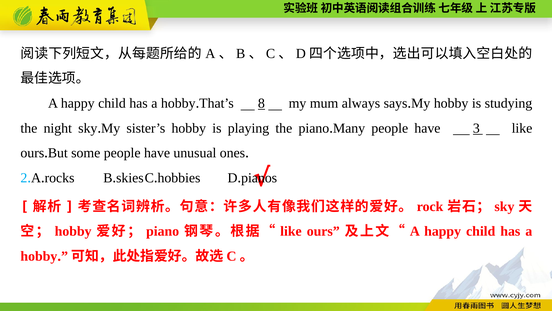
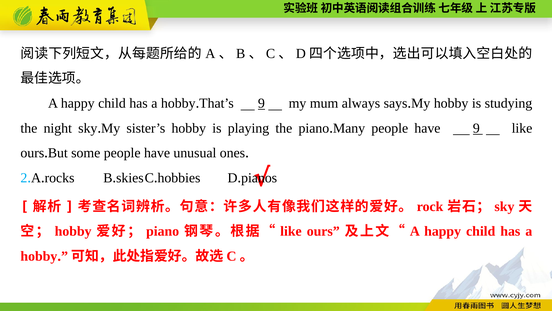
8 at (261, 103): 8 -> 9
have 3: 3 -> 9
